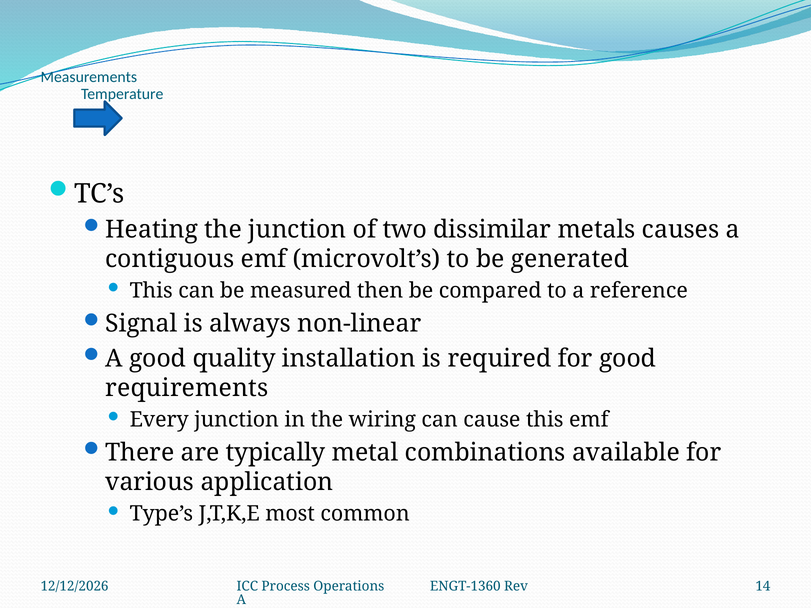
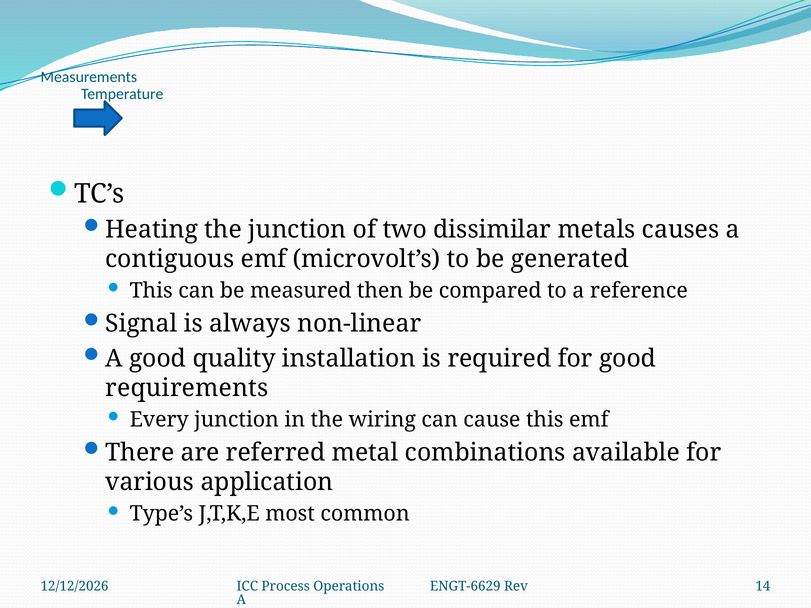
typically: typically -> referred
ENGT-1360: ENGT-1360 -> ENGT-6629
